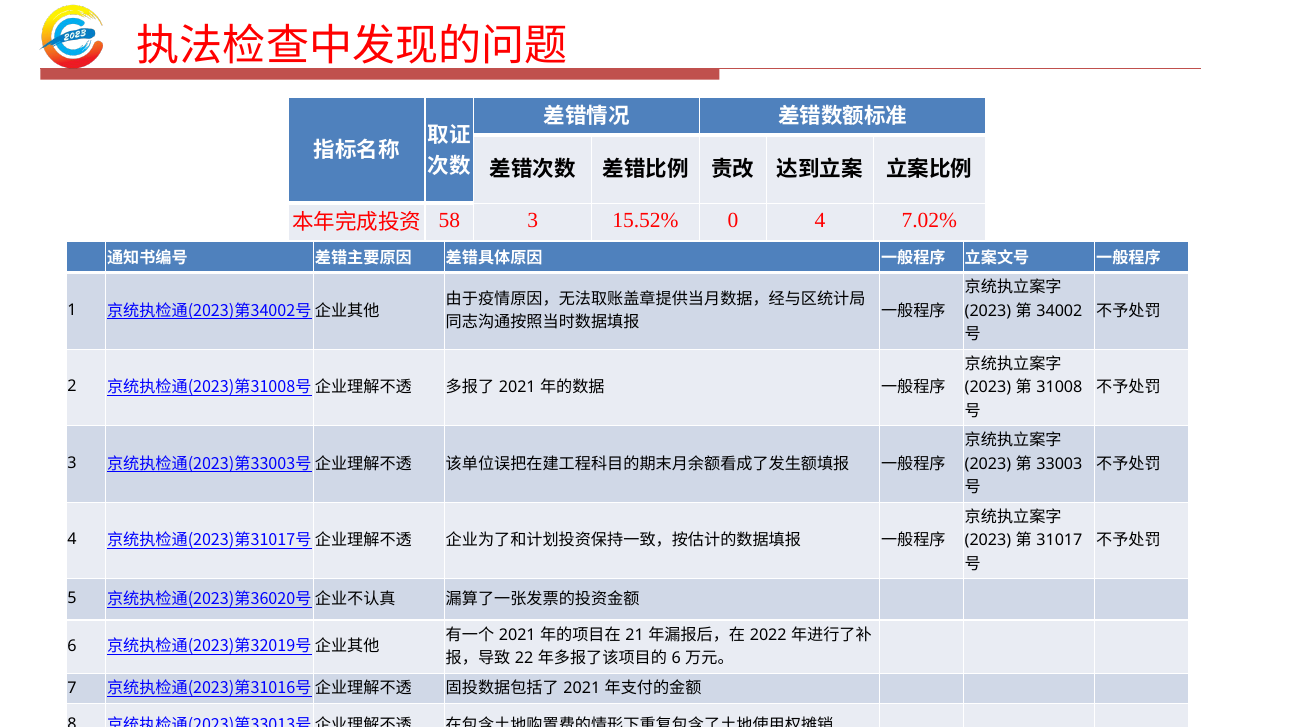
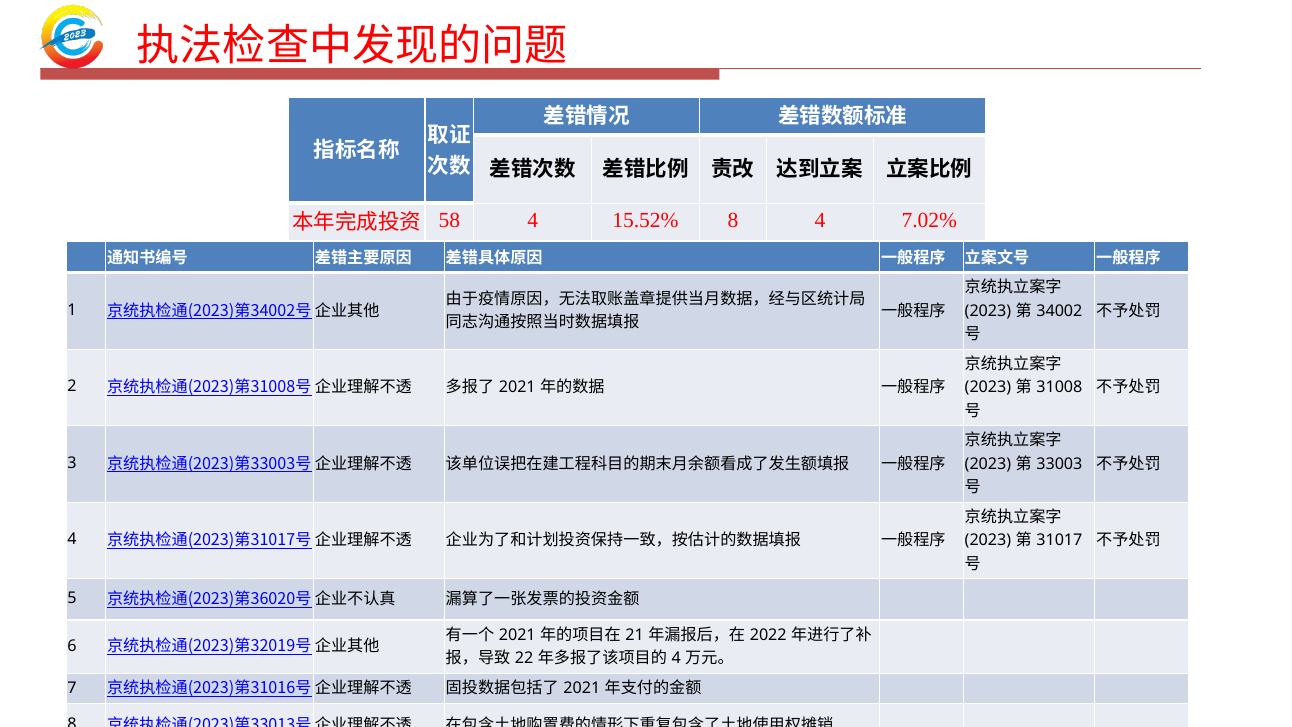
58 3: 3 -> 4
15.52% 0: 0 -> 8
6 at (676, 658): 6 -> 4
